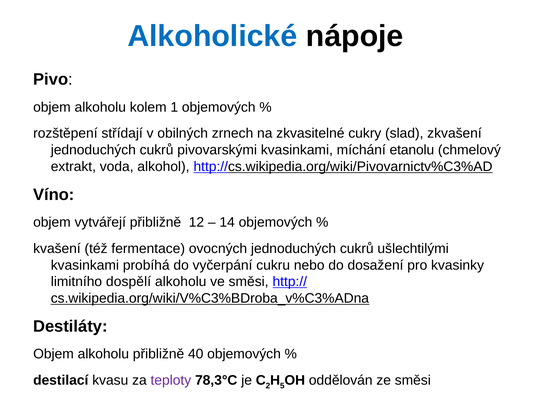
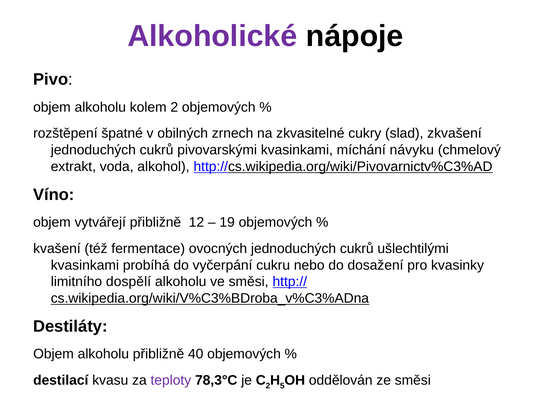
Alkoholické colour: blue -> purple
kolem 1: 1 -> 2
střídají: střídají -> špatné
etanolu: etanolu -> návyku
14: 14 -> 19
